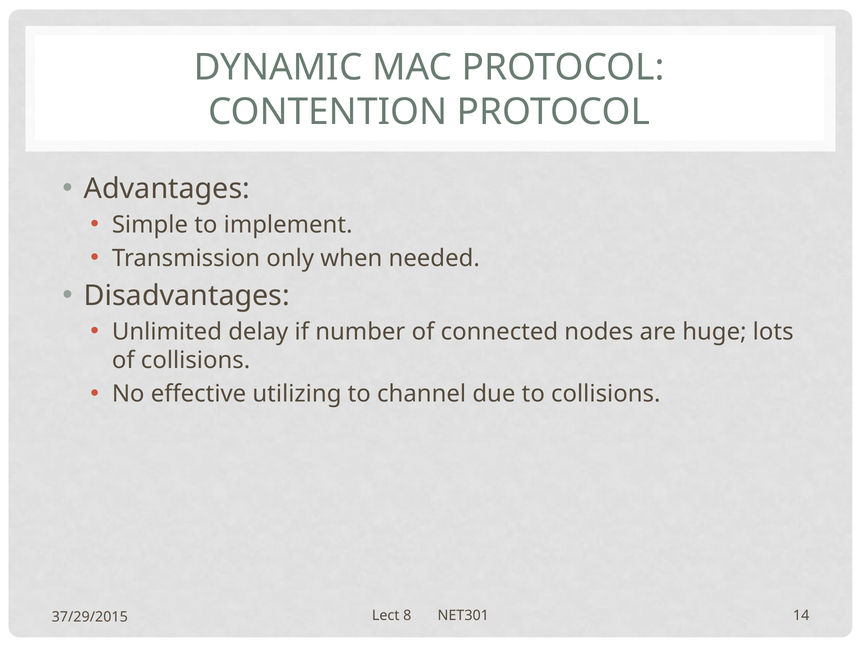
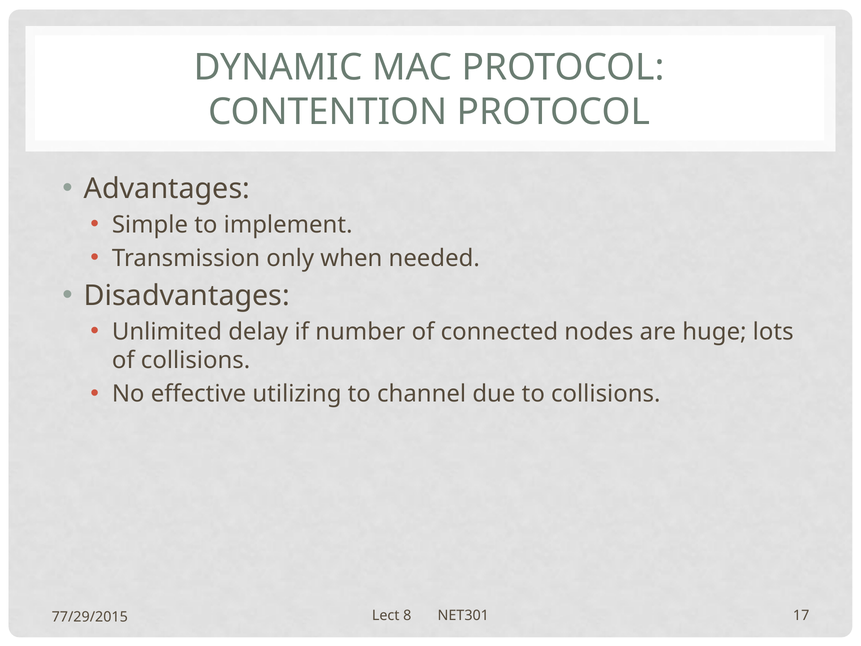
14: 14 -> 17
37/29/2015: 37/29/2015 -> 77/29/2015
